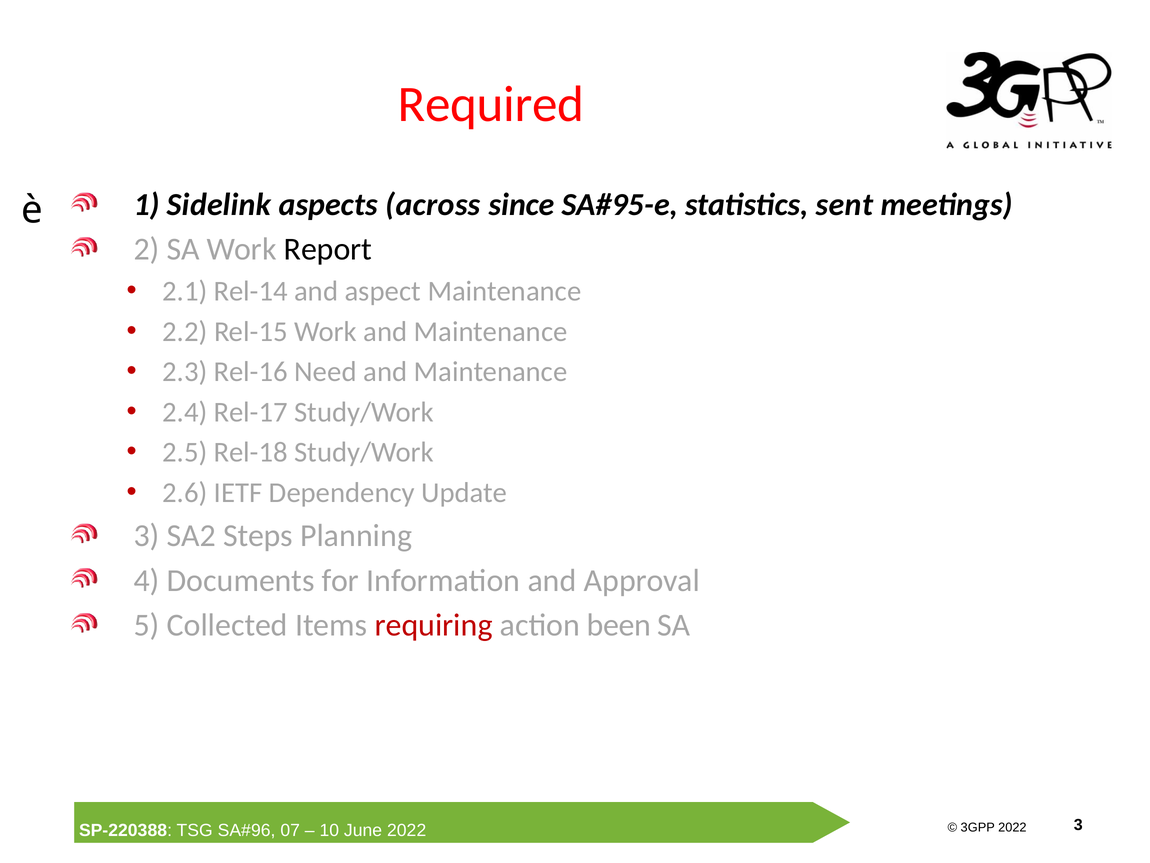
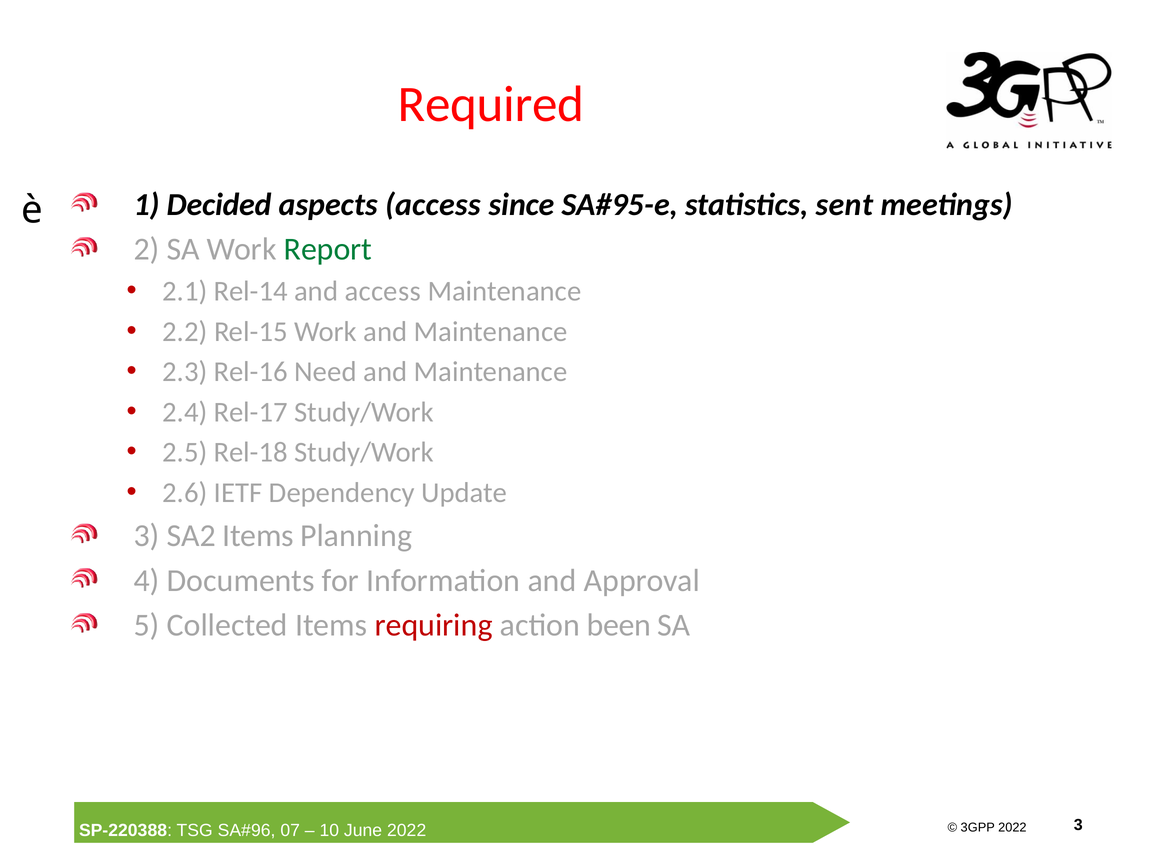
Sidelink: Sidelink -> Decided
aspects across: across -> access
Report colour: black -> green
and aspect: aspect -> access
SA2 Steps: Steps -> Items
